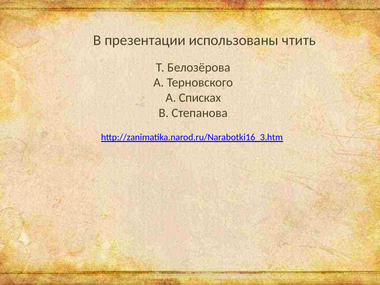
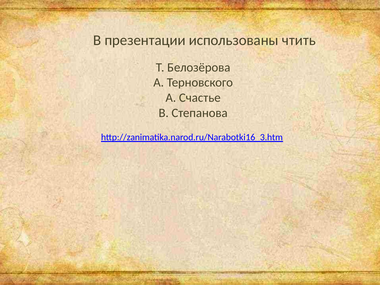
Списках: Списках -> Счастье
